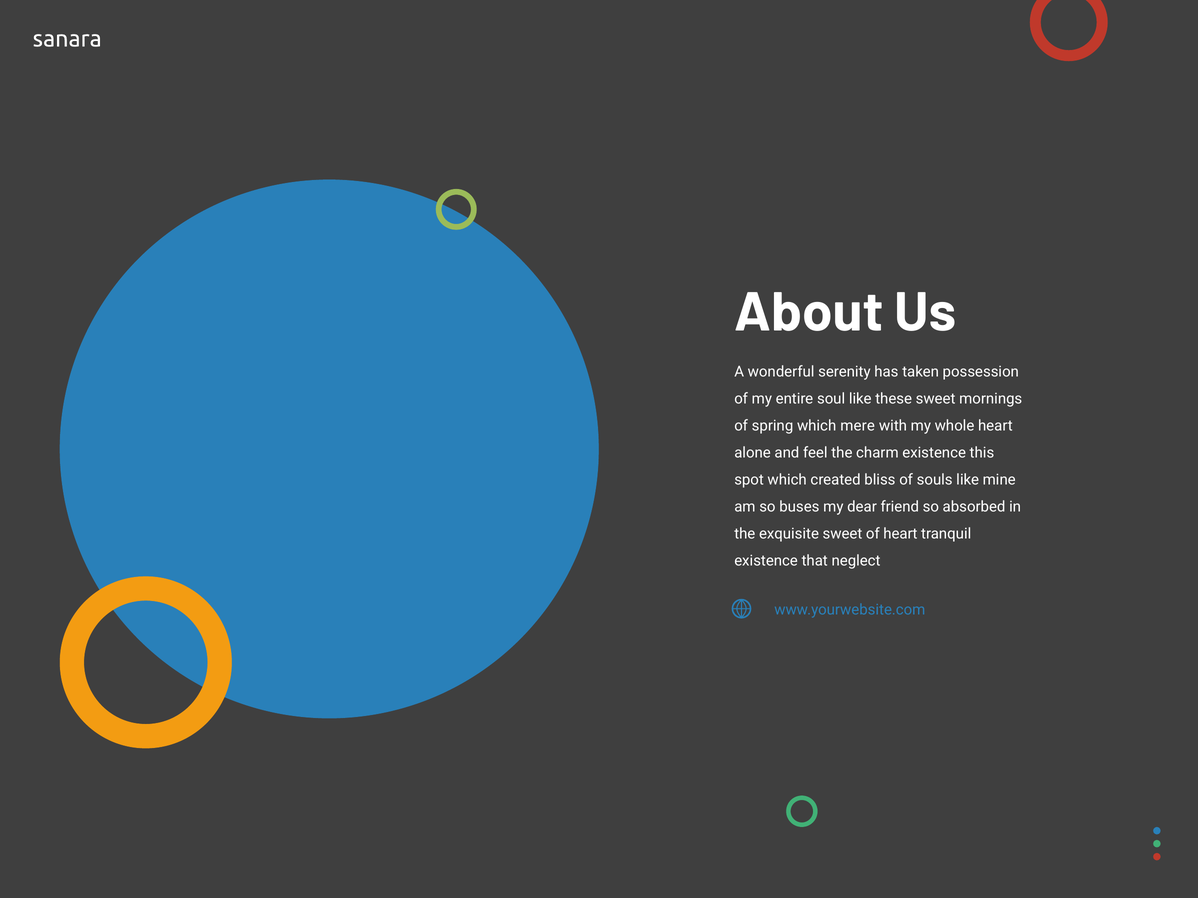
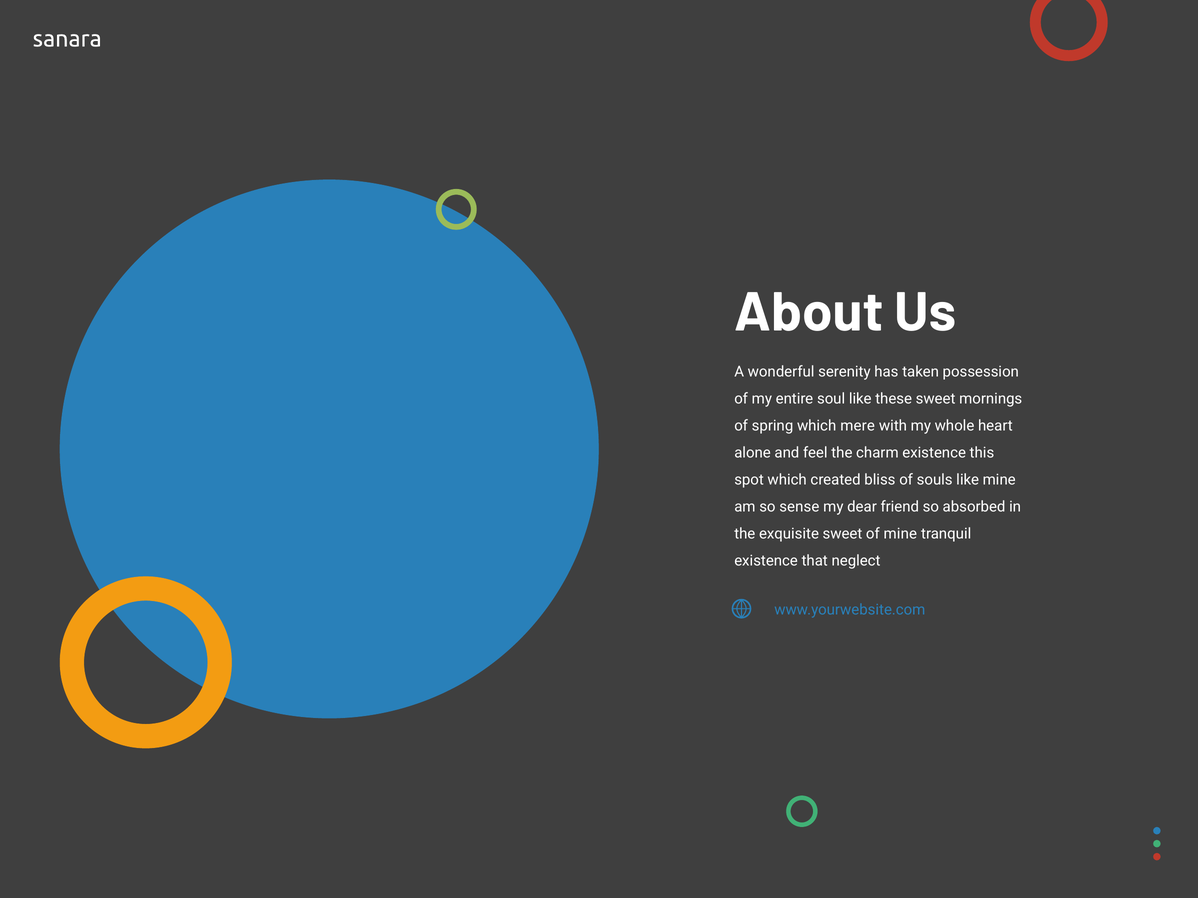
buses: buses -> sense
of heart: heart -> mine
